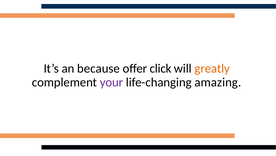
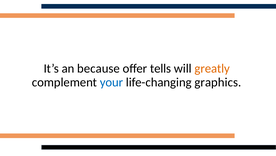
click: click -> tells
your colour: purple -> blue
amazing: amazing -> graphics
